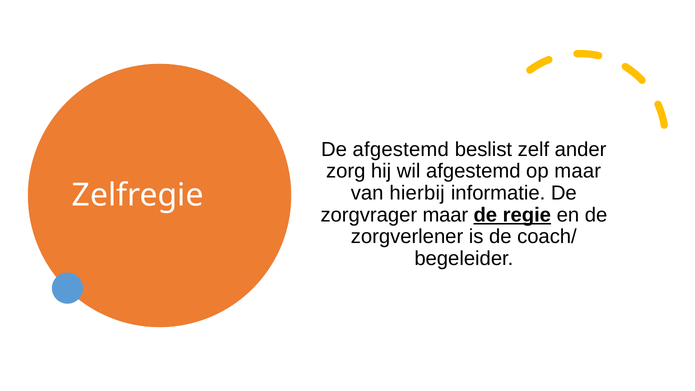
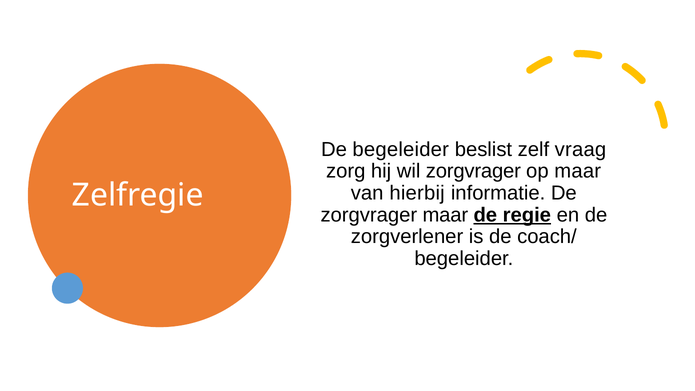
De afgestemd: afgestemd -> begeleider
ander: ander -> vraag
wil afgestemd: afgestemd -> zorgvrager
